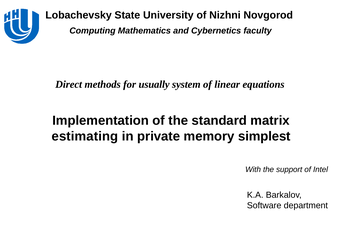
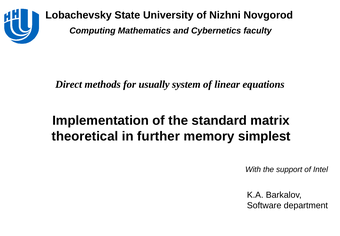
estimating: estimating -> theoretical
private: private -> further
